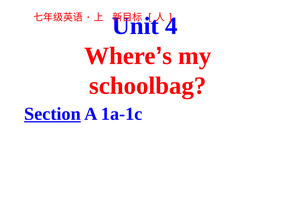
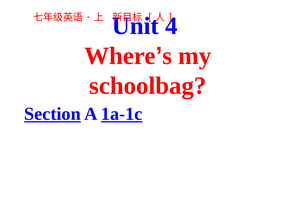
1a-1c underline: none -> present
